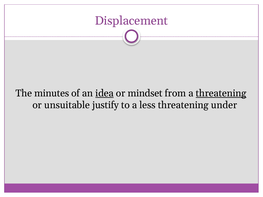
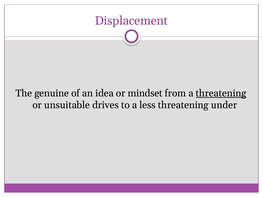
minutes: minutes -> genuine
idea underline: present -> none
justify: justify -> drives
